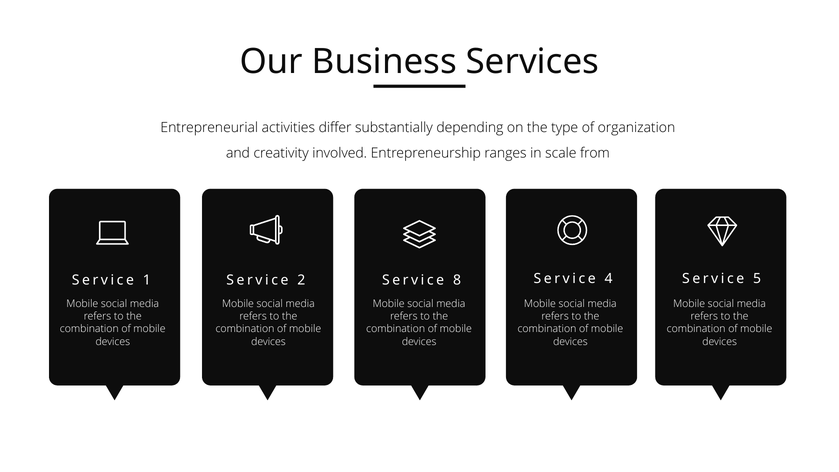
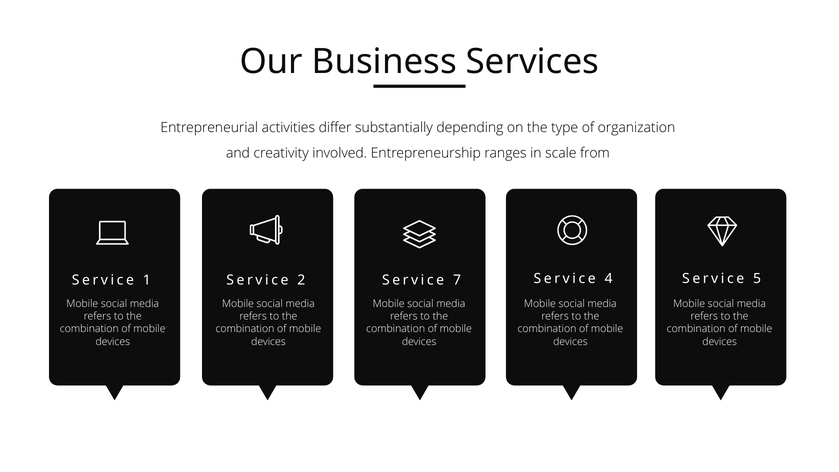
8: 8 -> 7
